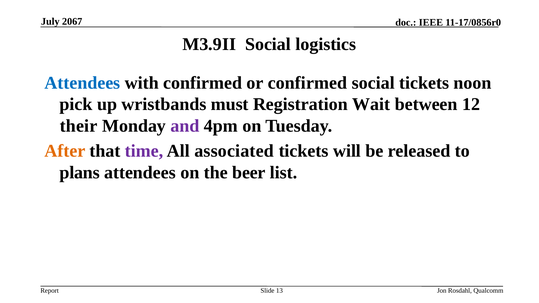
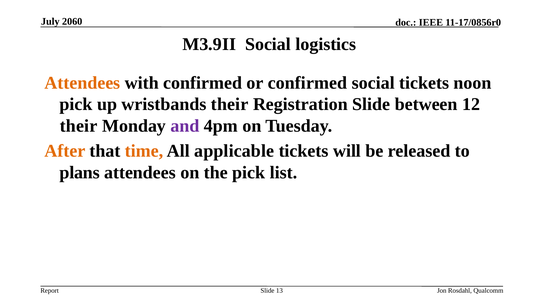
2067: 2067 -> 2060
Attendees at (82, 83) colour: blue -> orange
wristbands must: must -> their
Registration Wait: Wait -> Slide
time colour: purple -> orange
associated: associated -> applicable
the beer: beer -> pick
